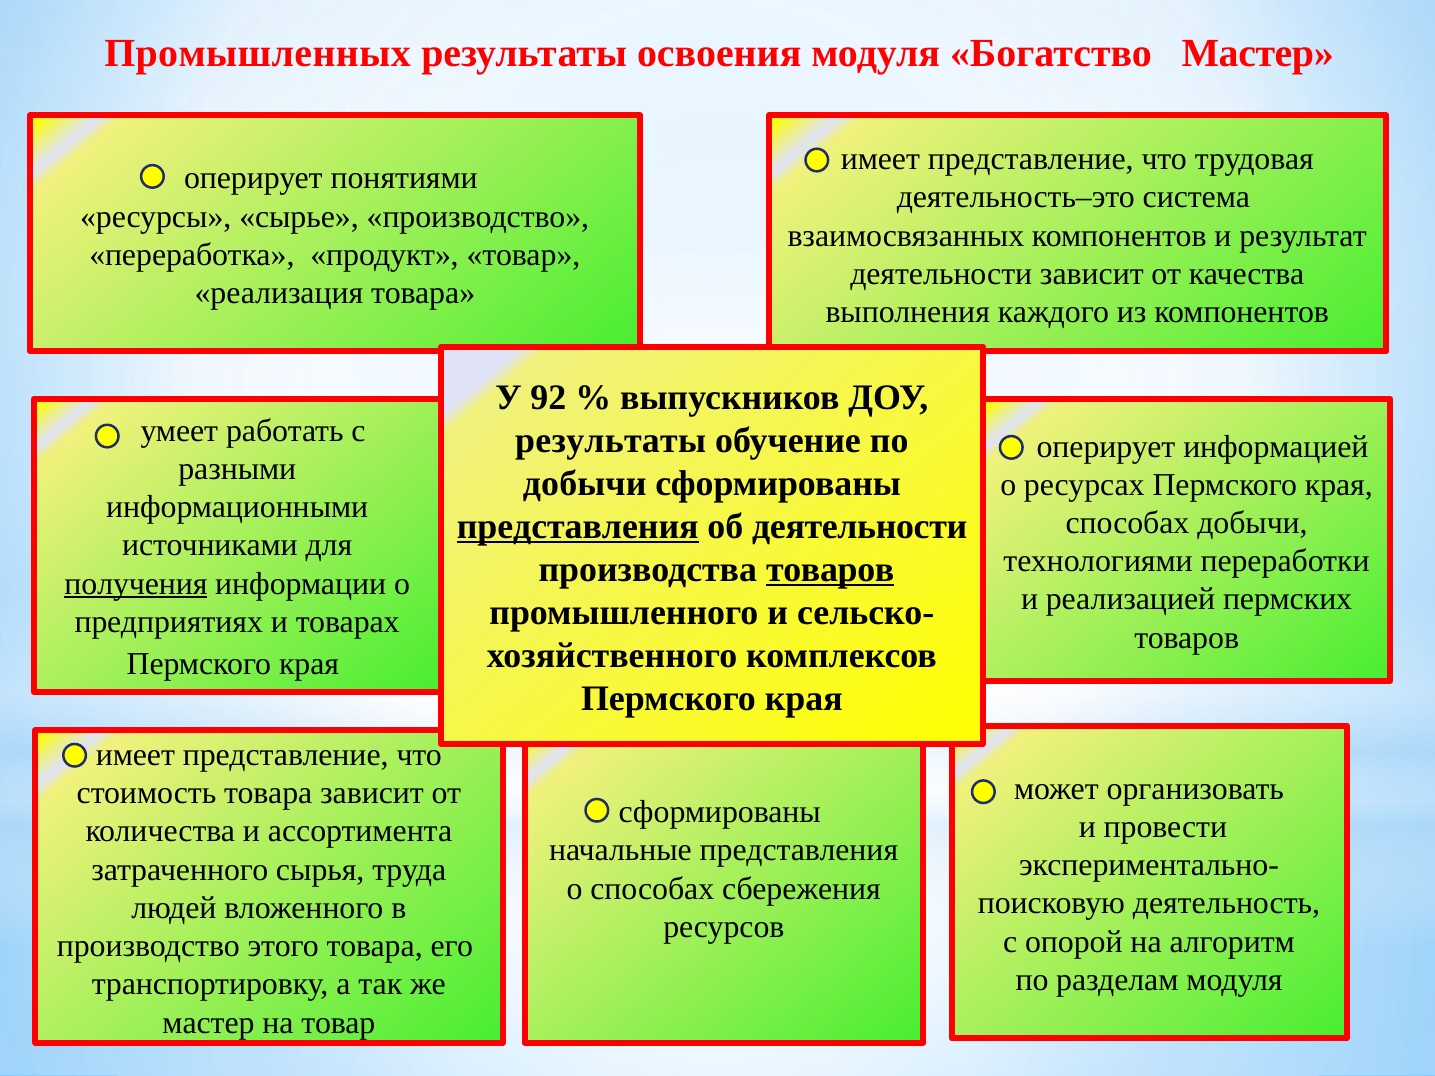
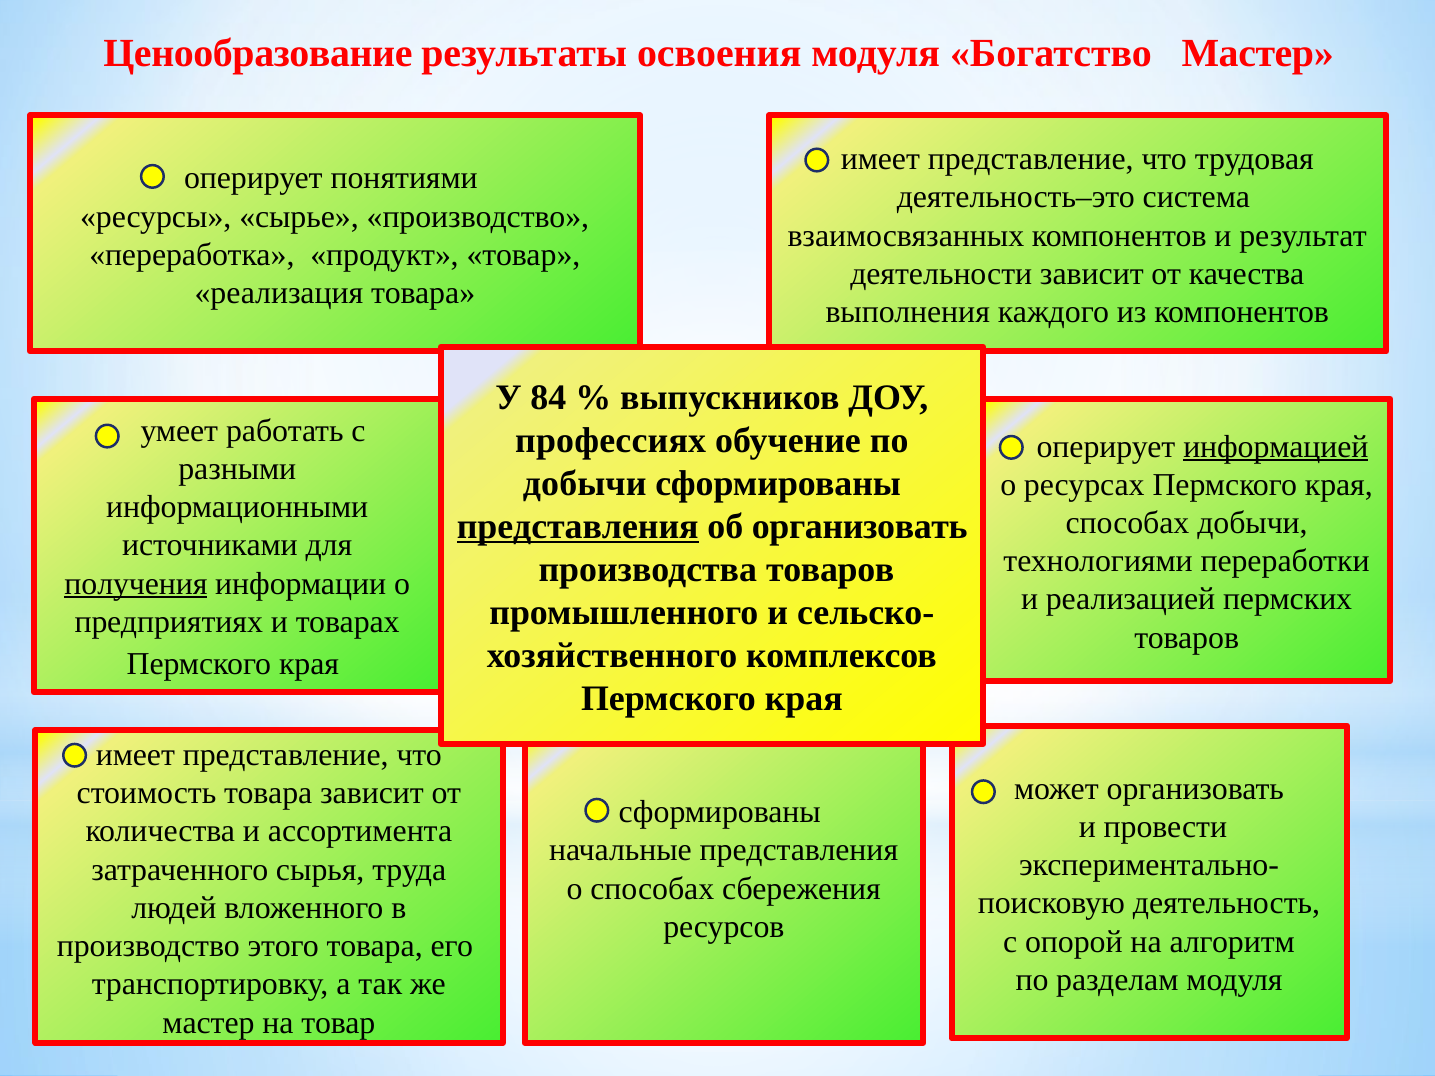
Промышленных: Промышленных -> Ценообразование
92: 92 -> 84
результаты at (611, 440): результаты -> профессиях
информацией underline: none -> present
об деятельности: деятельности -> организовать
товаров at (830, 570) underline: present -> none
